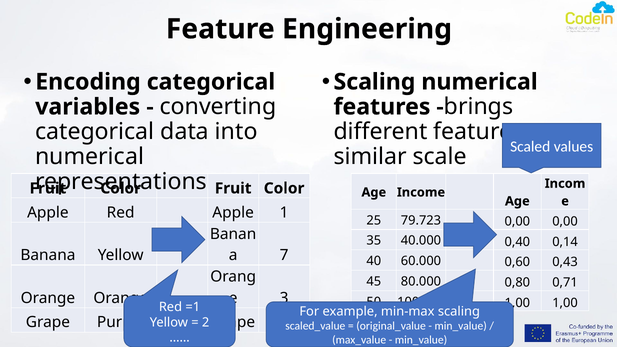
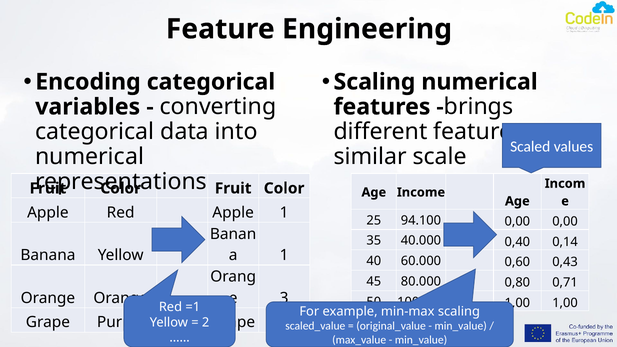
79.723: 79.723 -> 94.100
a 7: 7 -> 1
